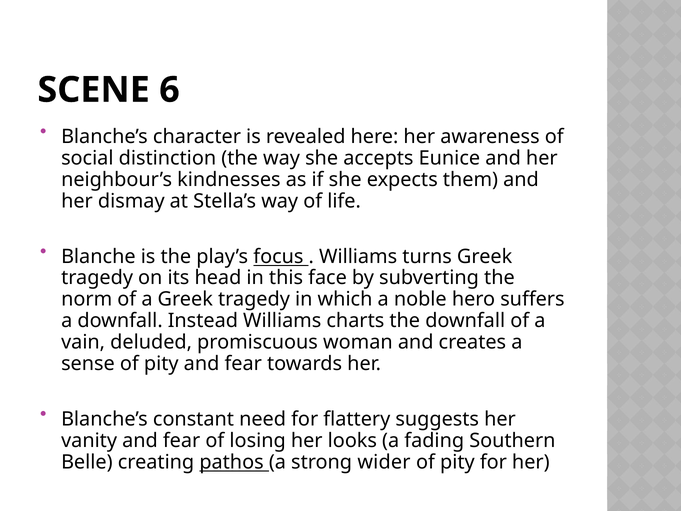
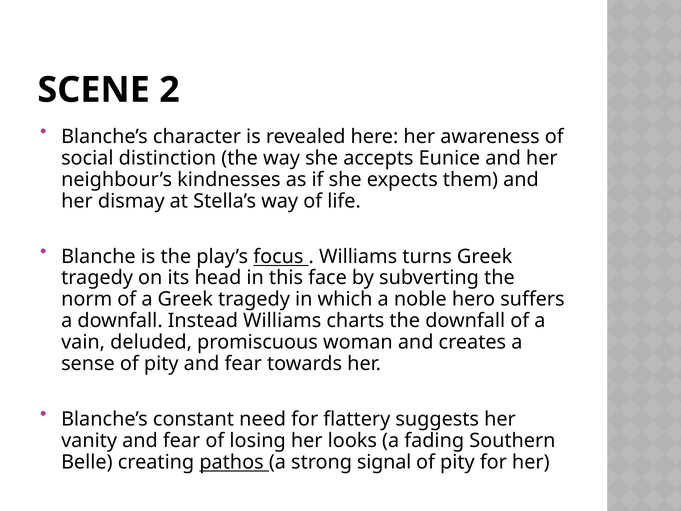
6: 6 -> 2
wider: wider -> signal
